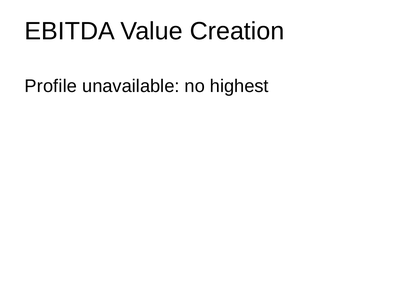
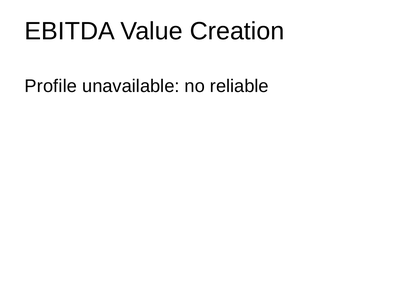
highest: highest -> reliable
